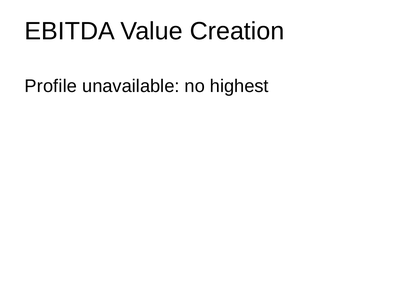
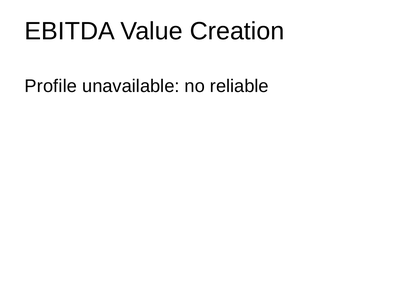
highest: highest -> reliable
